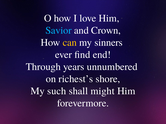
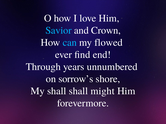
can colour: yellow -> light blue
sinners: sinners -> flowed
richest’s: richest’s -> sorrow’s
My such: such -> shall
